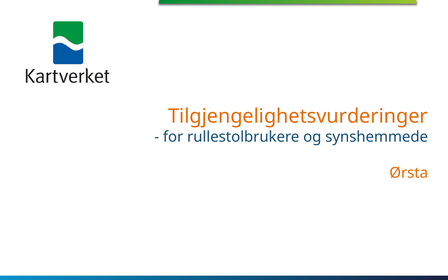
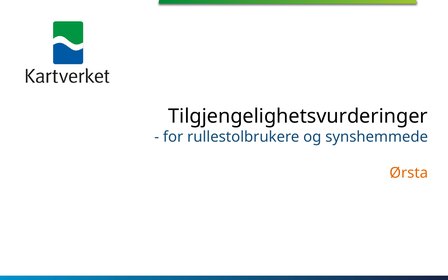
Tilgjengelighetsvurderinger colour: orange -> black
